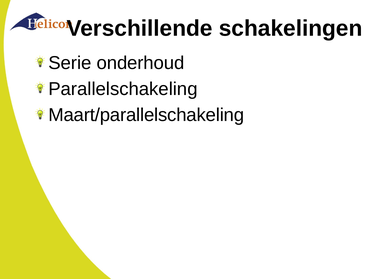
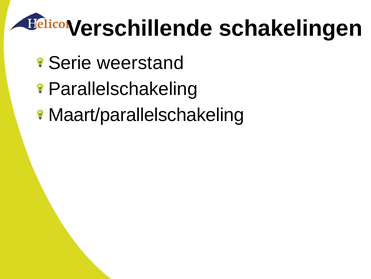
onderhoud: onderhoud -> weerstand
